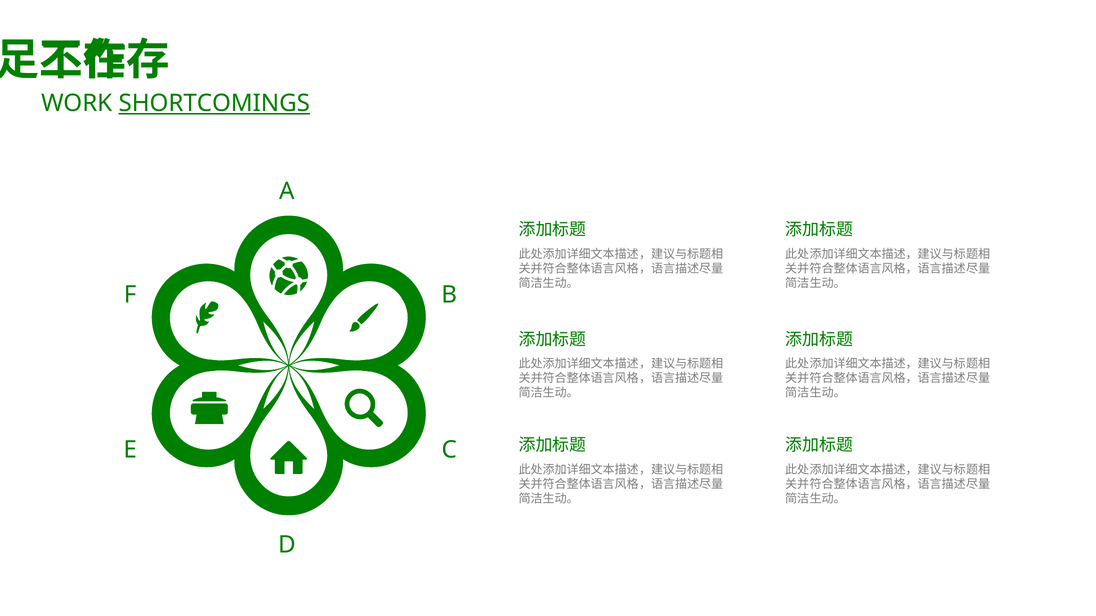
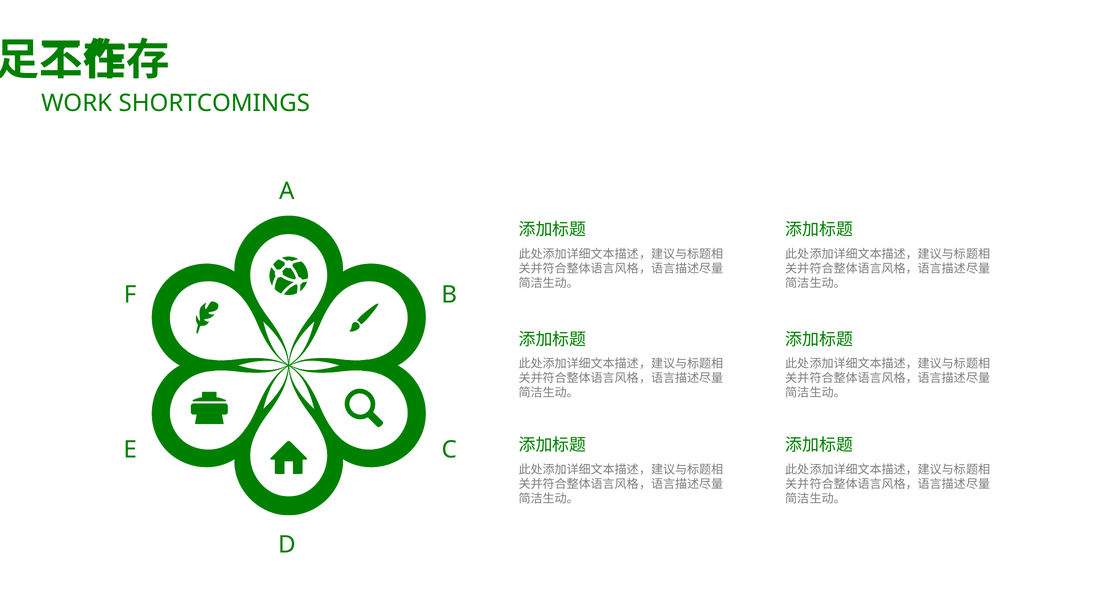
SHORTCOMINGS underline: present -> none
